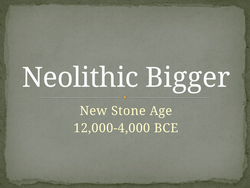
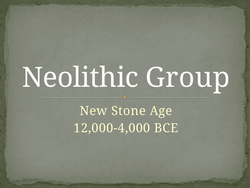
Bigger: Bigger -> Group
